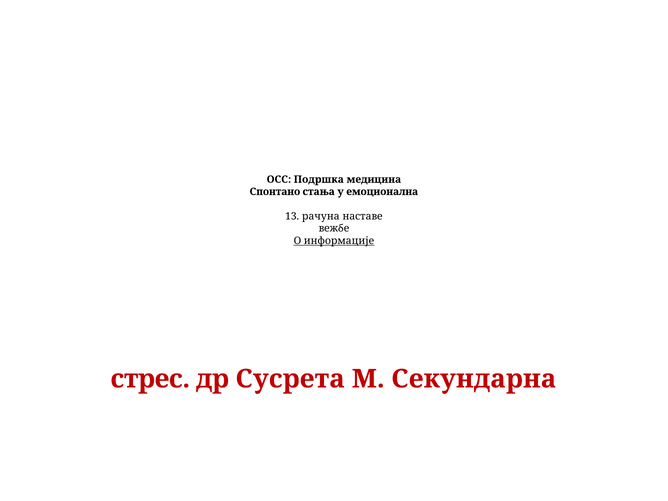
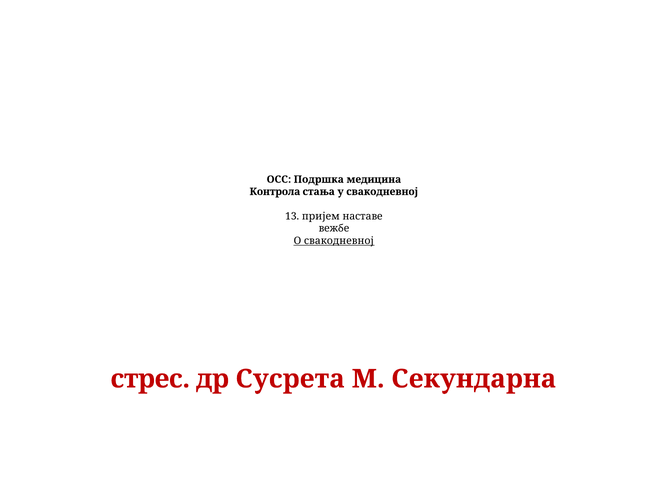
Спонтано: Спонтано -> Контрола
у емоционална: емоционална -> свакодневној
рачуна: рачуна -> пријем
О информације: информације -> свакодневној
